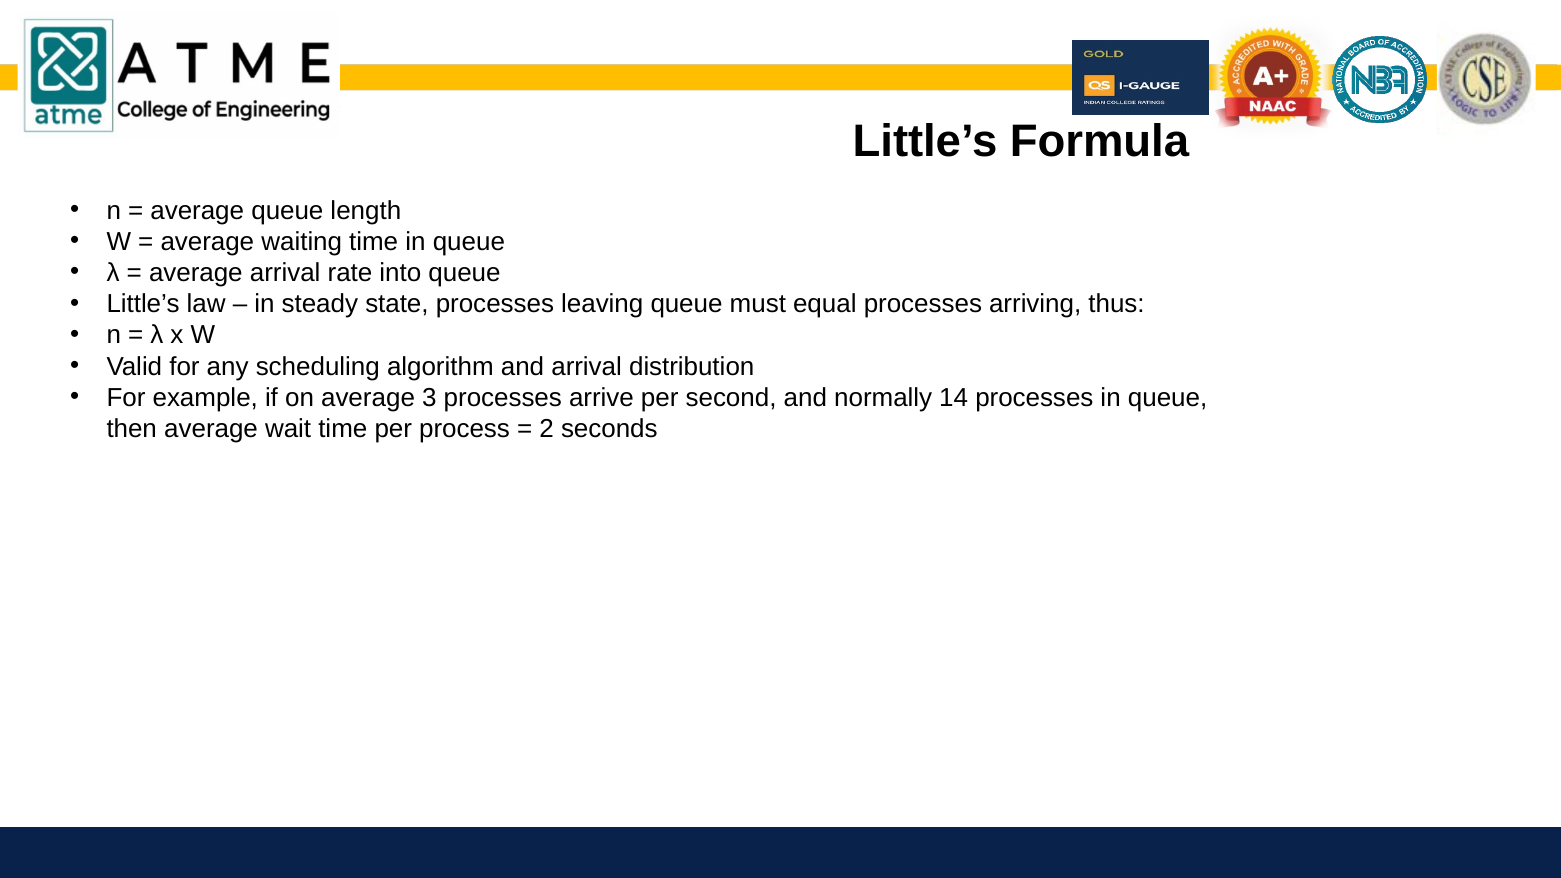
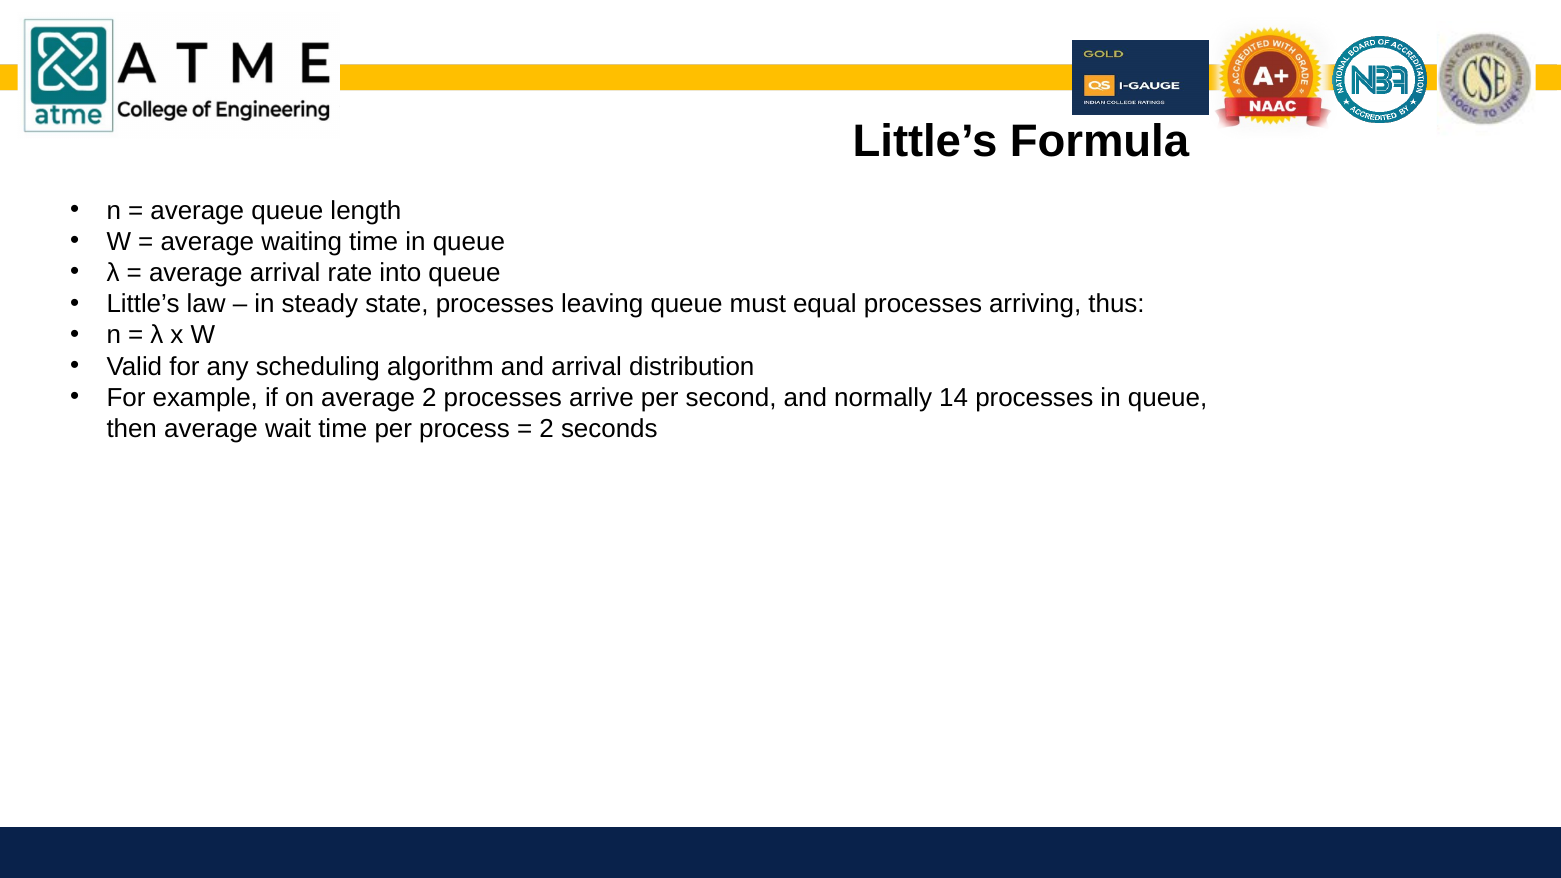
average 3: 3 -> 2
